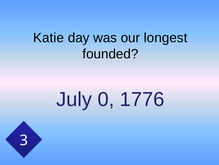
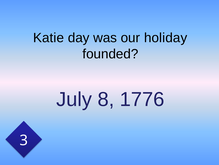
longest: longest -> holiday
0: 0 -> 8
